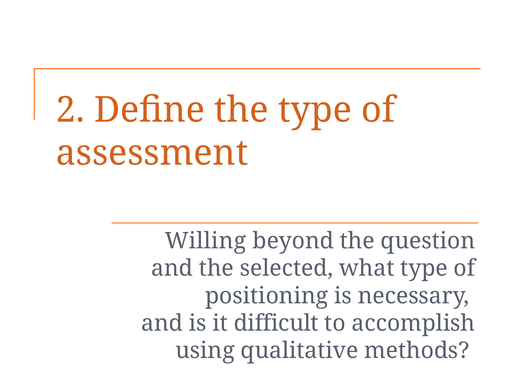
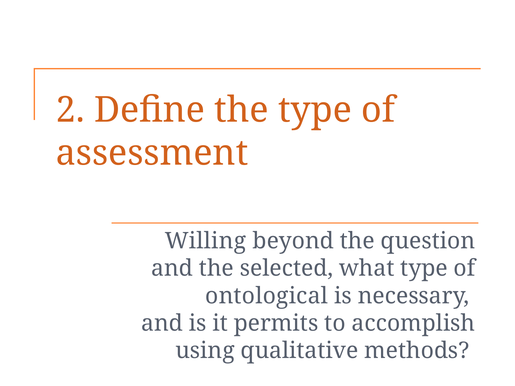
positioning: positioning -> ontological
difficult: difficult -> permits
